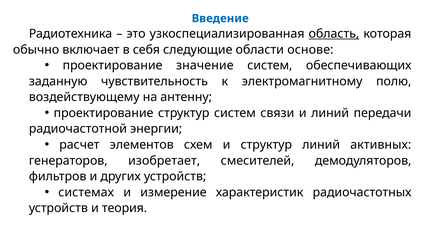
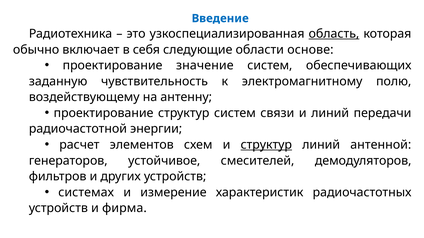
структур at (266, 145) underline: none -> present
активных: активных -> антенной
изобретает: изобретает -> устойчивое
теория: теория -> фирма
